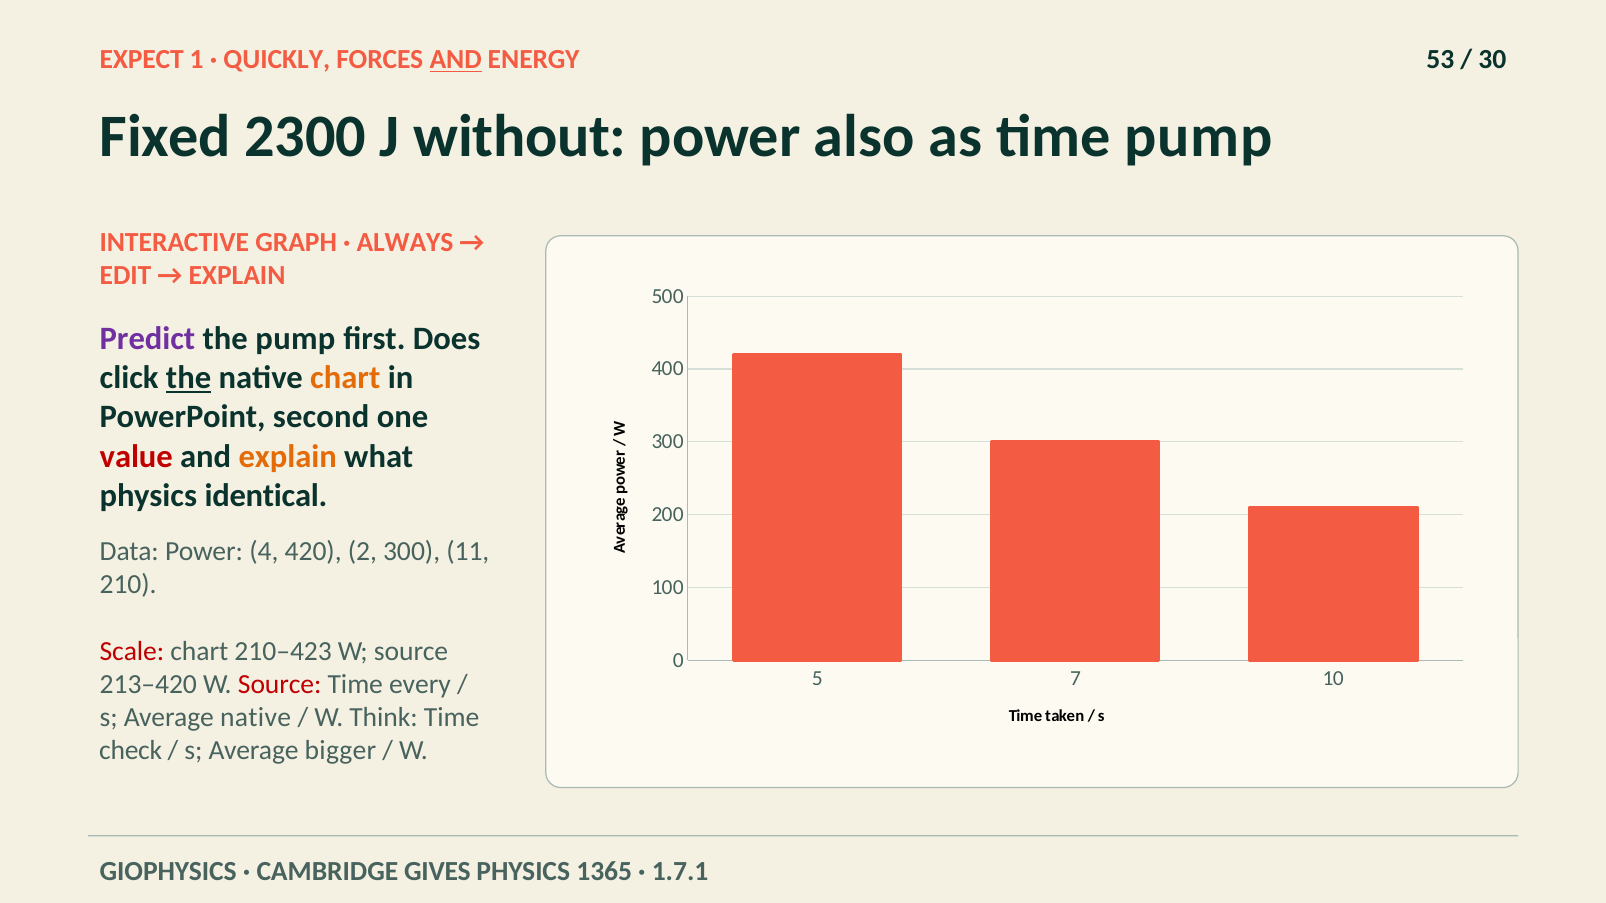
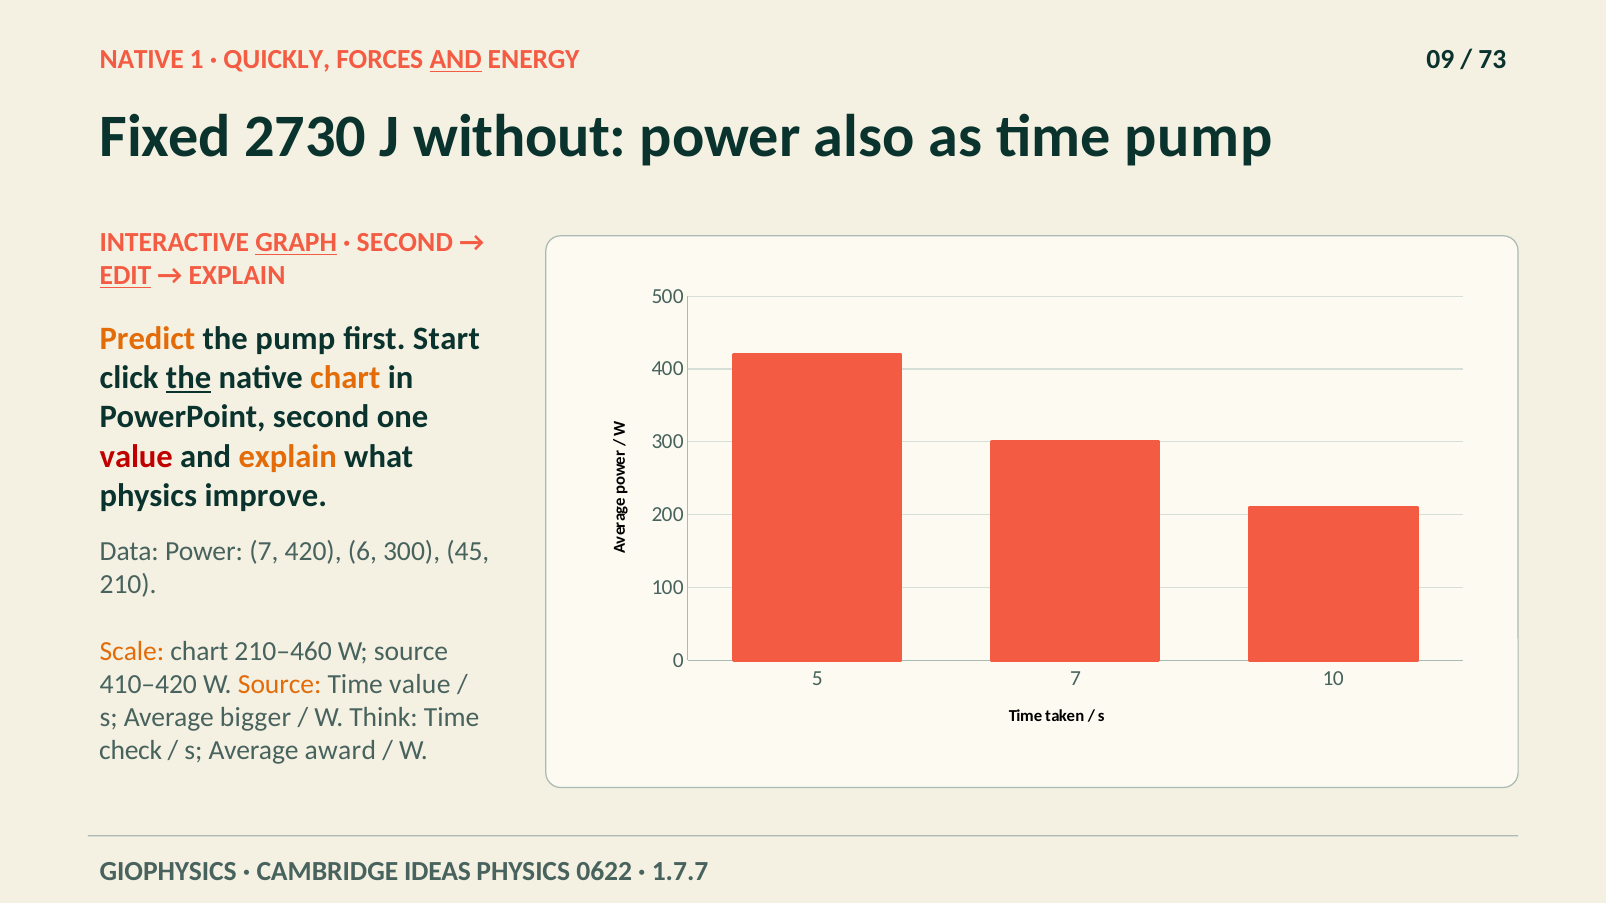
EXPECT at (142, 60): EXPECT -> NATIVE
53: 53 -> 09
30: 30 -> 73
2300: 2300 -> 2730
GRAPH underline: none -> present
ALWAYS at (405, 243): ALWAYS -> SECOND
EDIT underline: none -> present
Predict colour: purple -> orange
Does: Does -> Start
identical: identical -> improve
Power 4: 4 -> 7
2: 2 -> 6
11: 11 -> 45
Scale colour: red -> orange
210–423: 210–423 -> 210–460
213–420: 213–420 -> 410–420
Source at (280, 685) colour: red -> orange
Time every: every -> value
Average native: native -> bigger
bigger: bigger -> award
GIVES: GIVES -> IDEAS
1365: 1365 -> 0622
1.7.1: 1.7.1 -> 1.7.7
